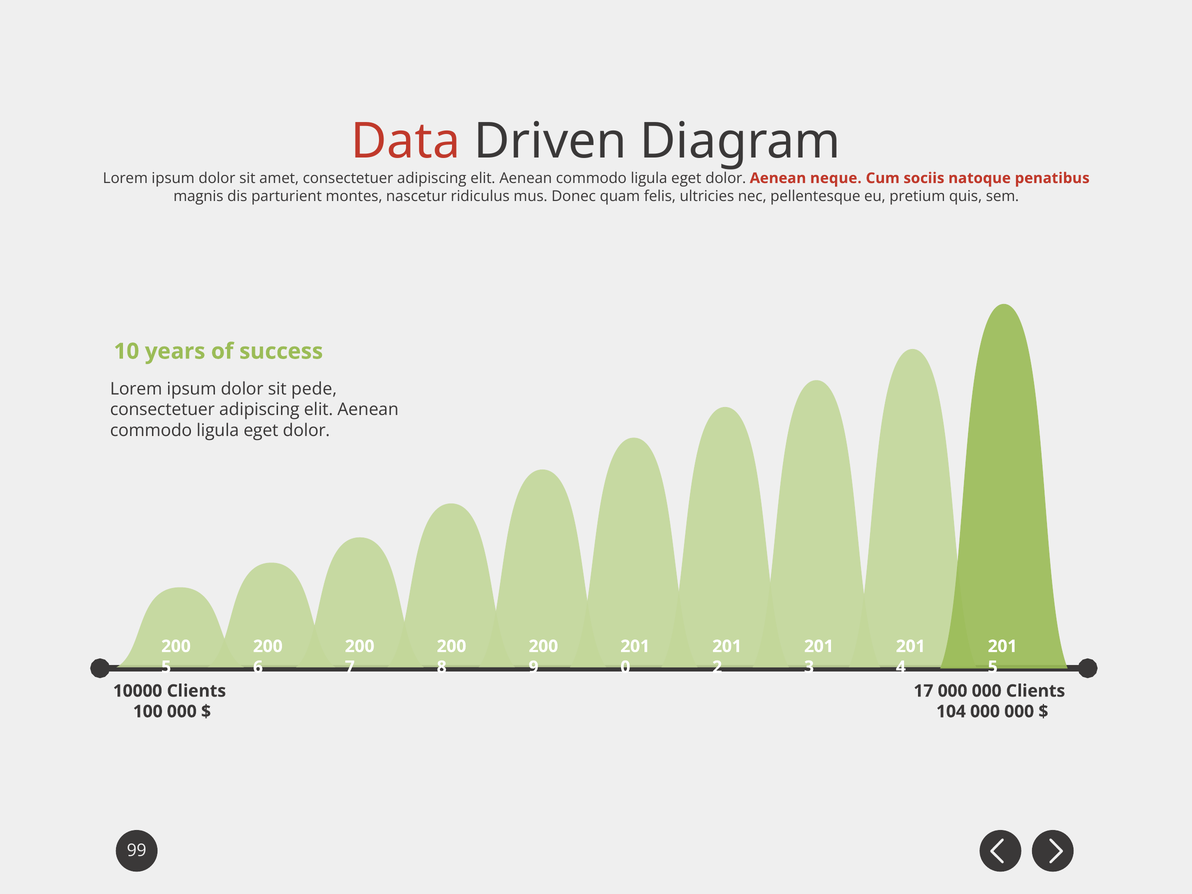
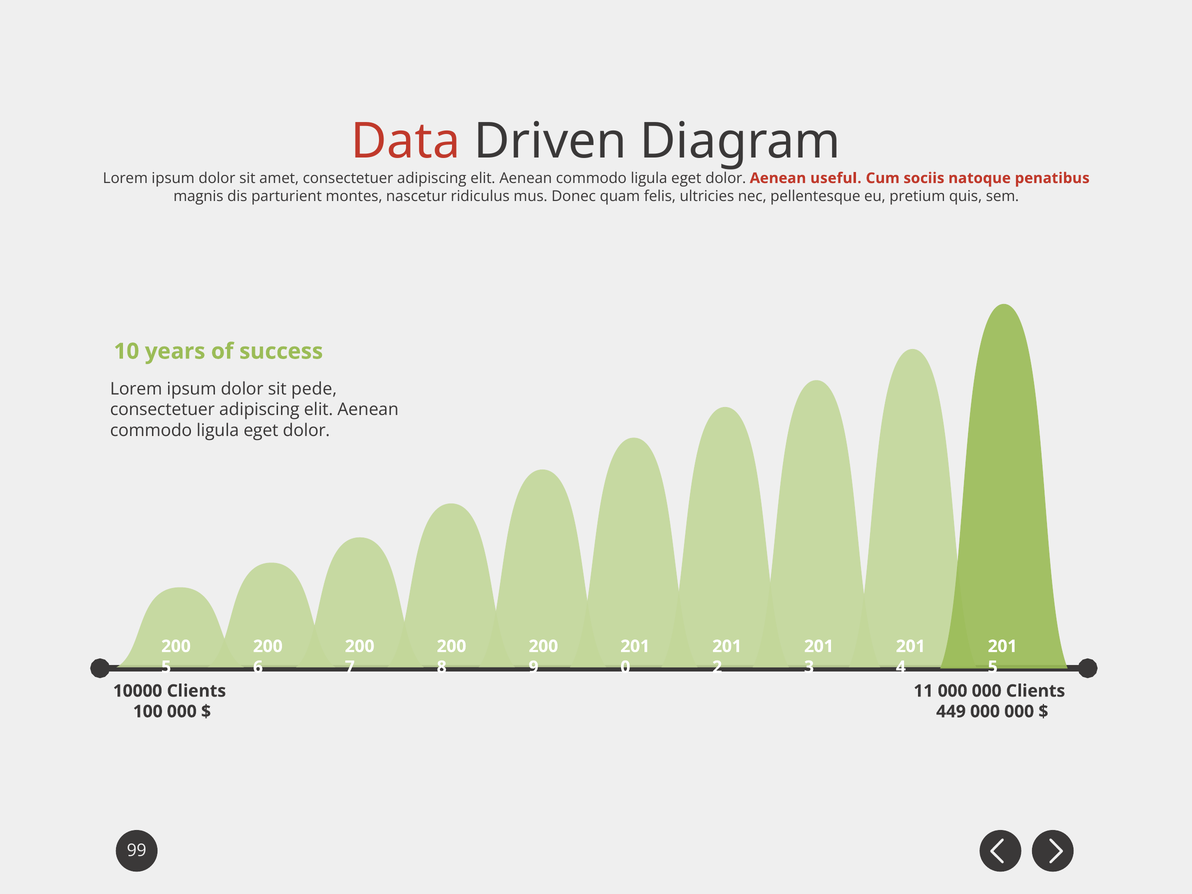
neque: neque -> useful
17: 17 -> 11
104: 104 -> 449
